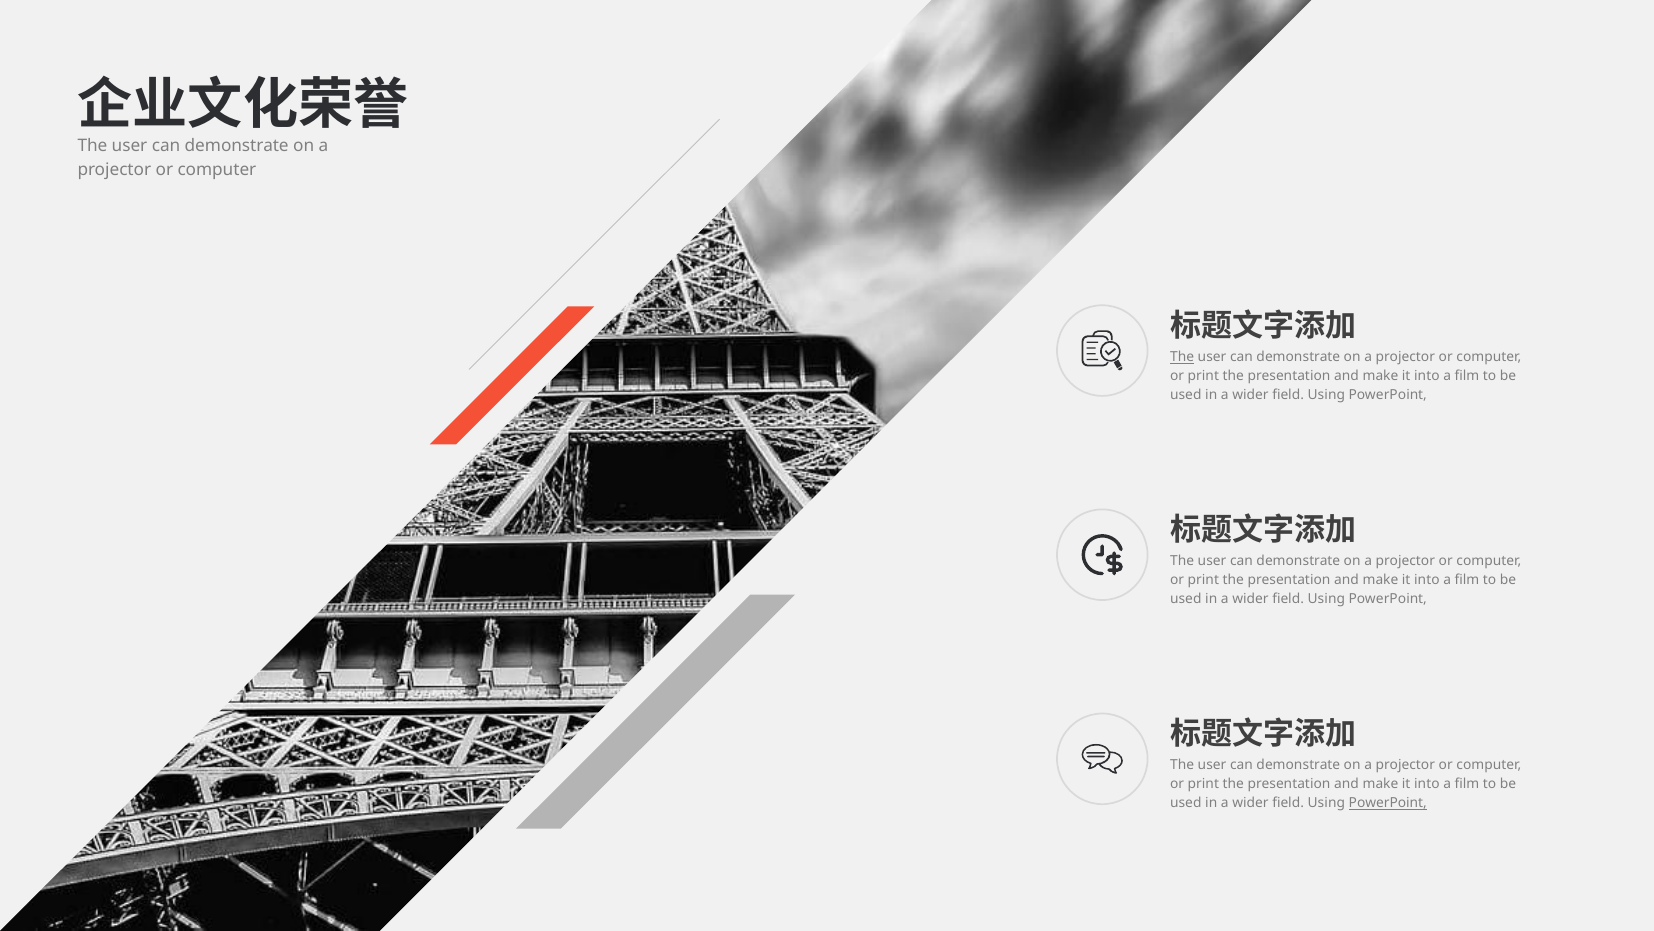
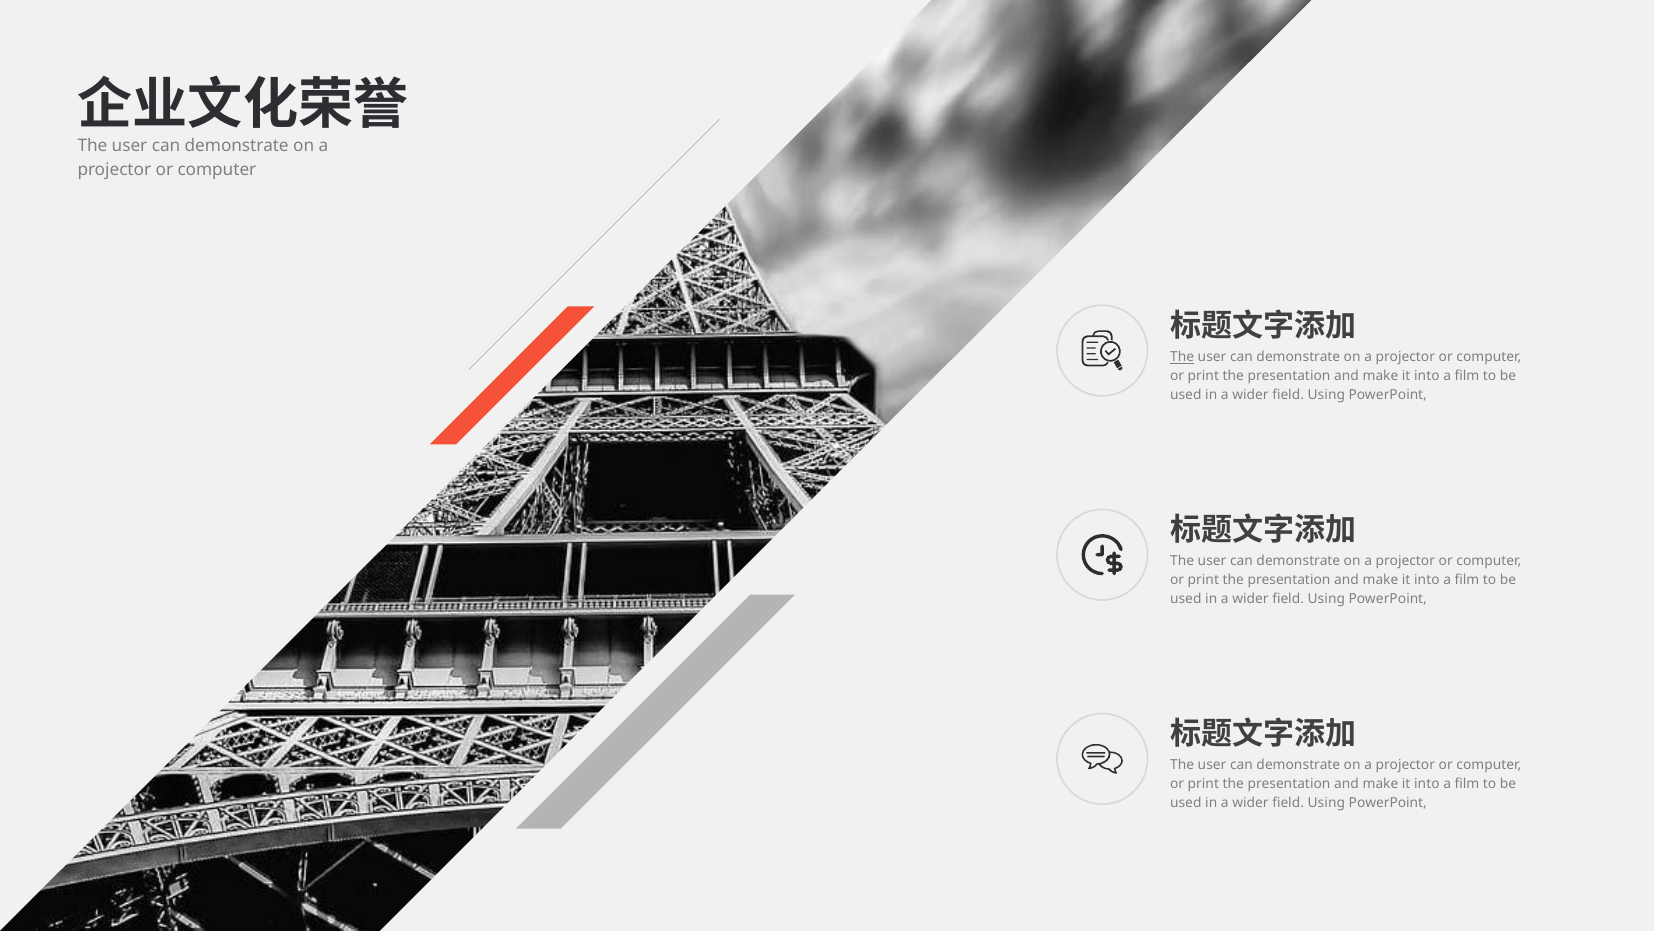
PowerPoint at (1388, 802) underline: present -> none
